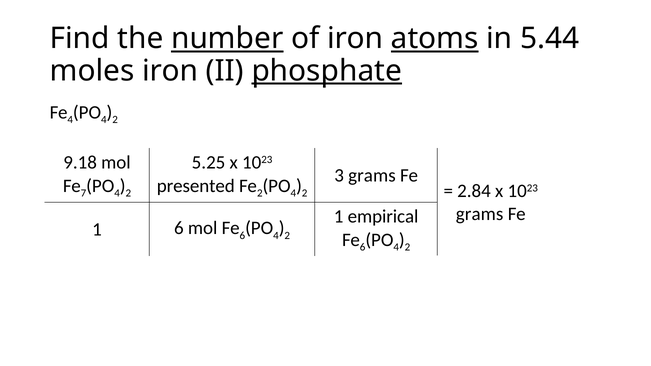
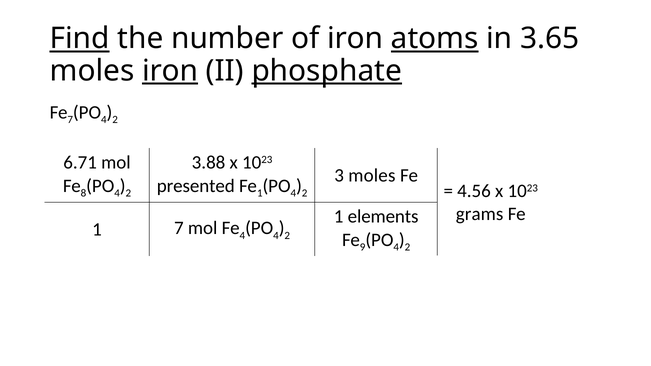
Find underline: none -> present
number underline: present -> none
5.44: 5.44 -> 3.65
iron at (170, 71) underline: none -> present
Fe 4: 4 -> 7
9.18: 9.18 -> 6.71
5.25: 5.25 -> 3.88
3 grams: grams -> moles
7: 7 -> 8
2 at (260, 193): 2 -> 1
2.84: 2.84 -> 4.56
empirical: empirical -> elements
1 6: 6 -> 7
mol Fe 6: 6 -> 4
6 at (363, 247): 6 -> 9
